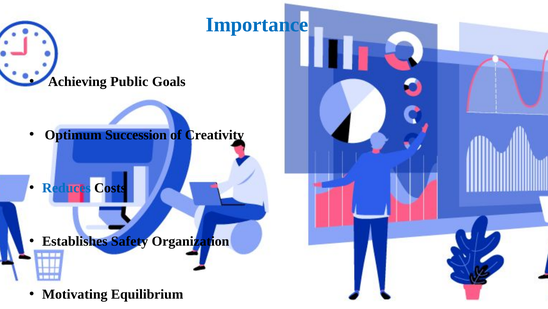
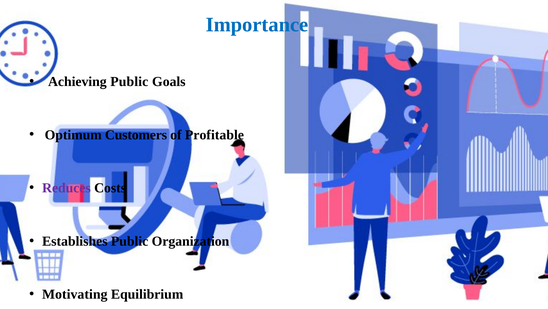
Succession: Succession -> Customers
Creativity: Creativity -> Profitable
Reduces colour: blue -> purple
Establishes Safety: Safety -> Public
